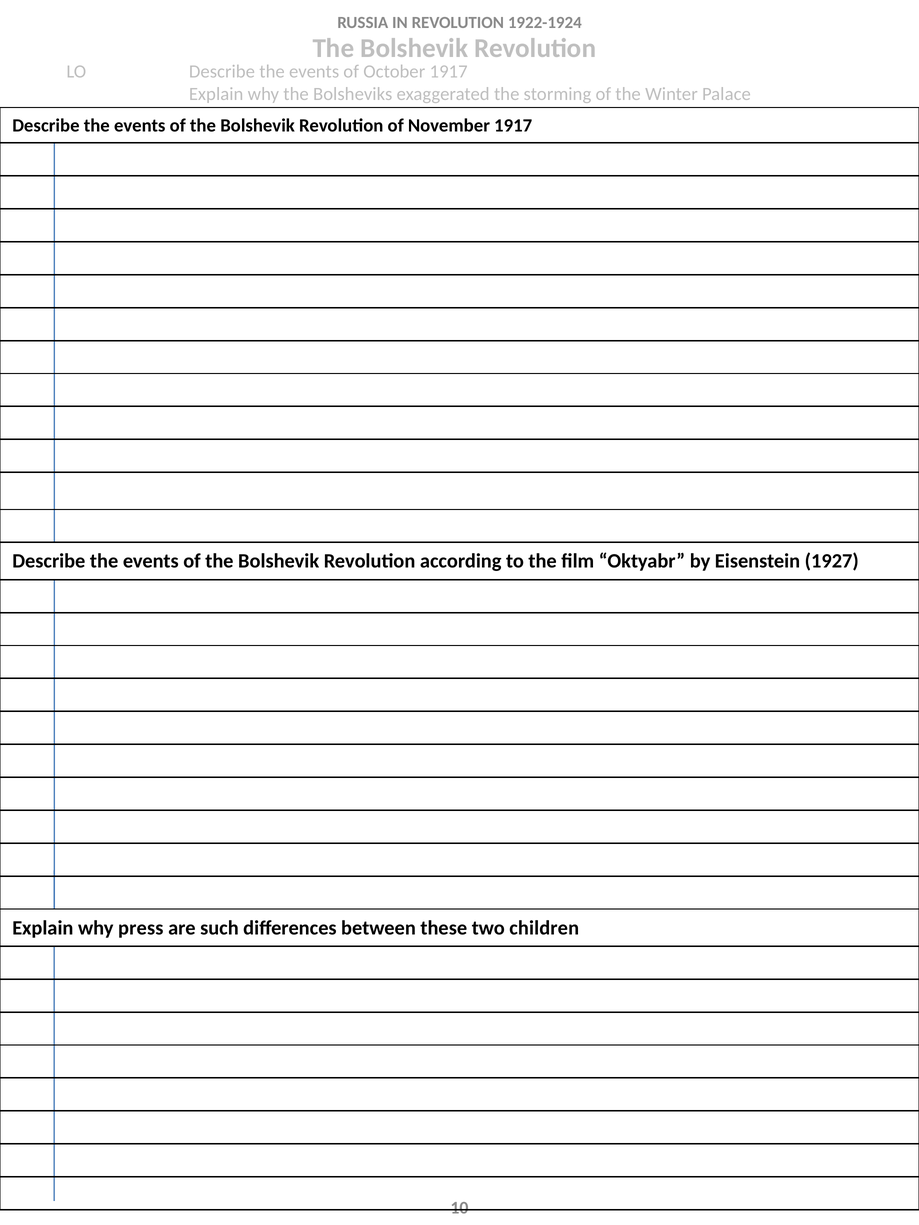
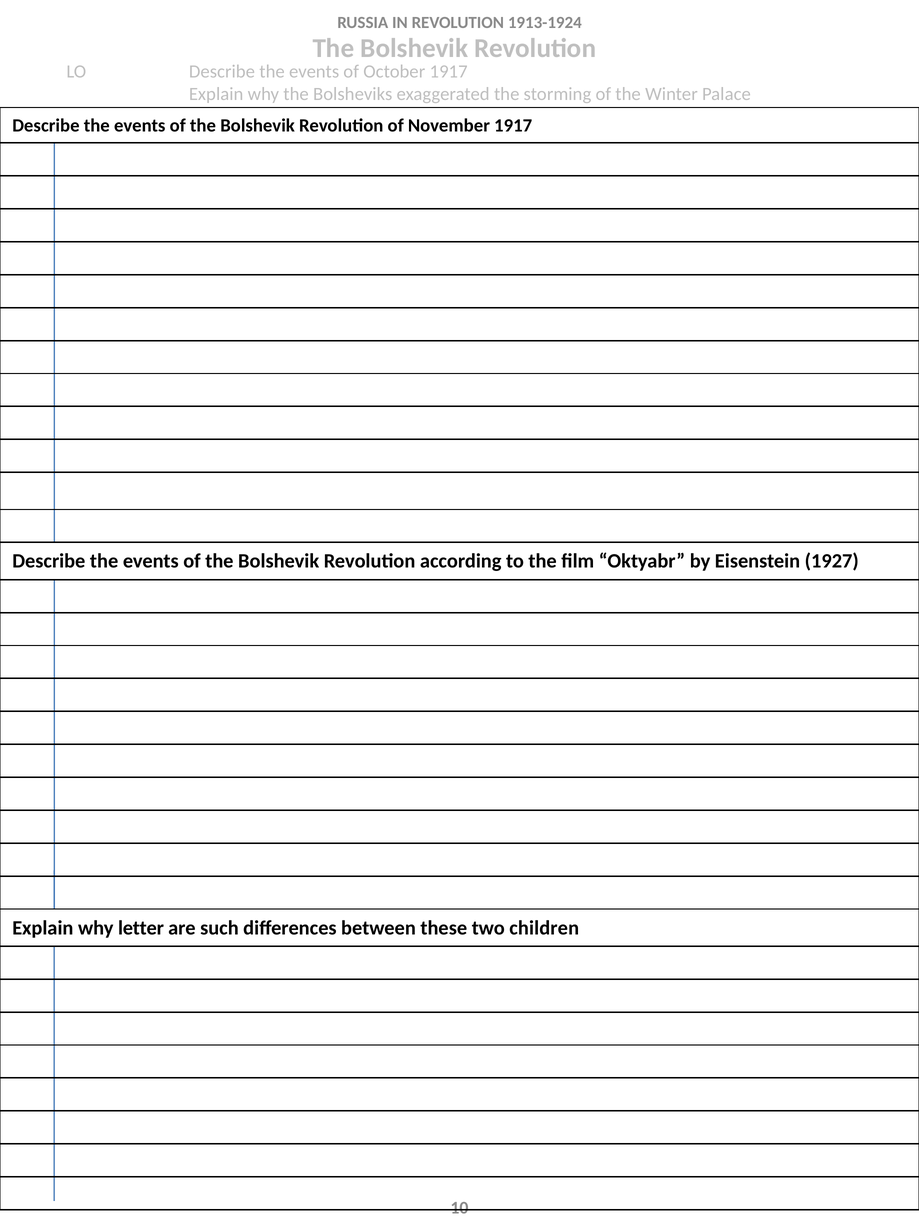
1922-1924: 1922-1924 -> 1913-1924
press: press -> letter
